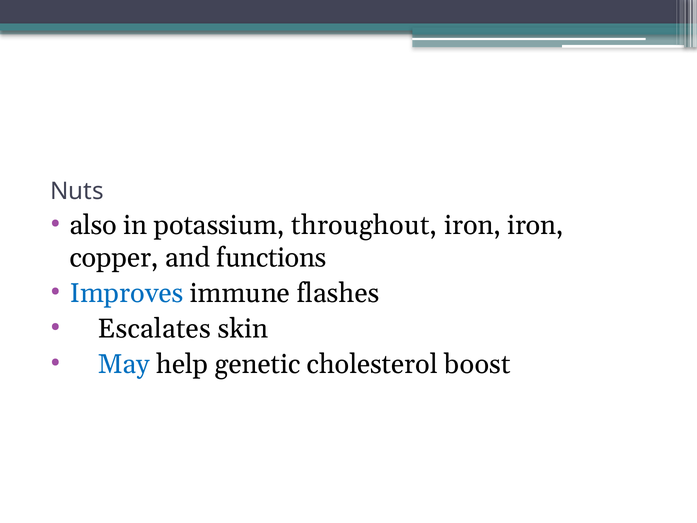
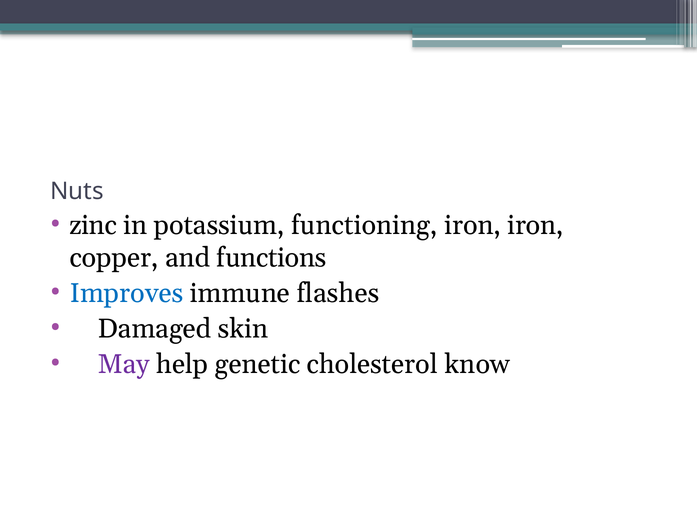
also: also -> zinc
throughout: throughout -> functioning
Escalates: Escalates -> Damaged
May colour: blue -> purple
boost: boost -> know
